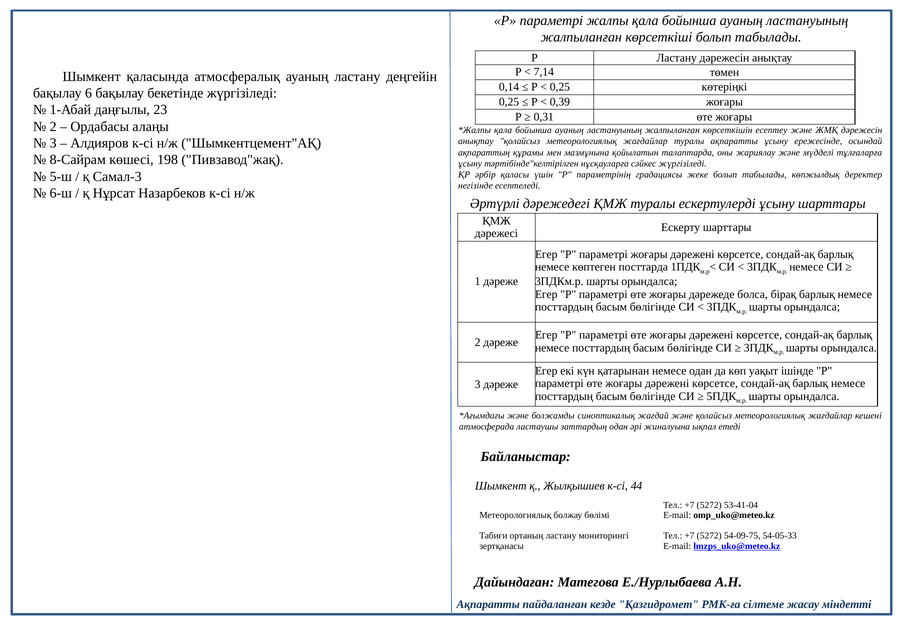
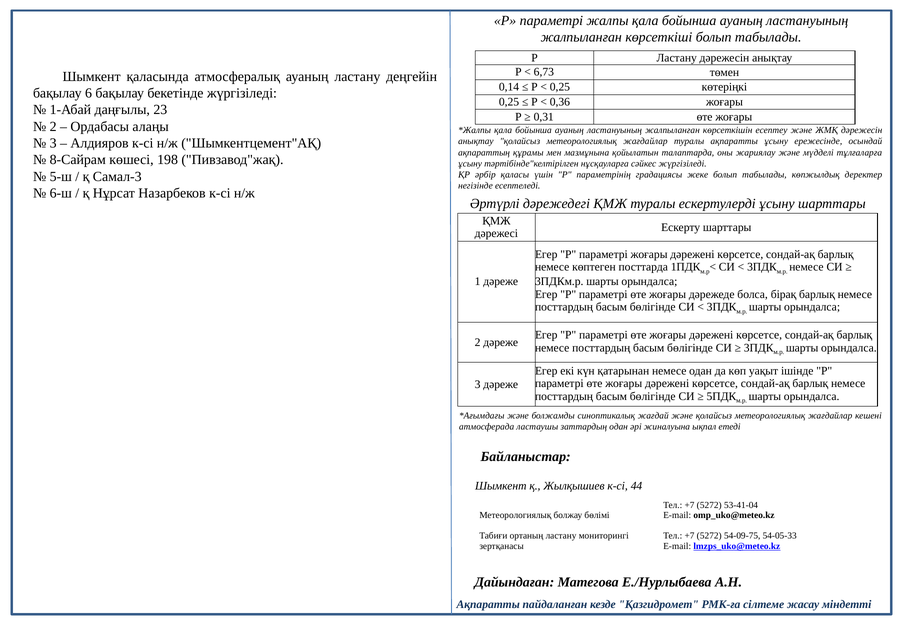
7,14: 7,14 -> 6,73
0,39: 0,39 -> 0,36
